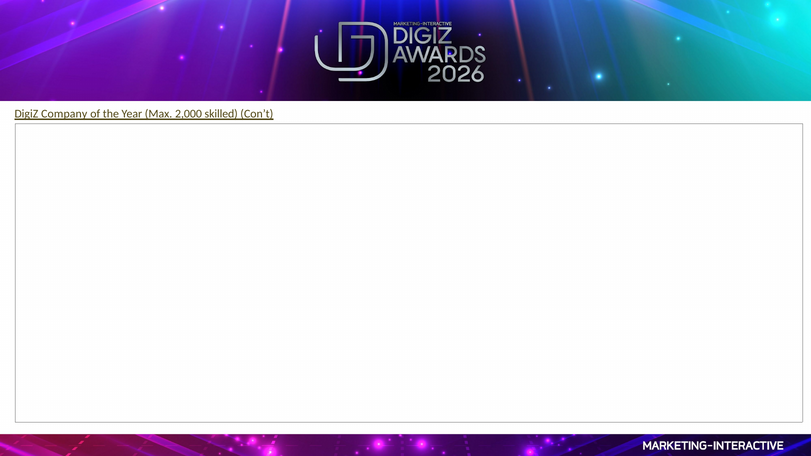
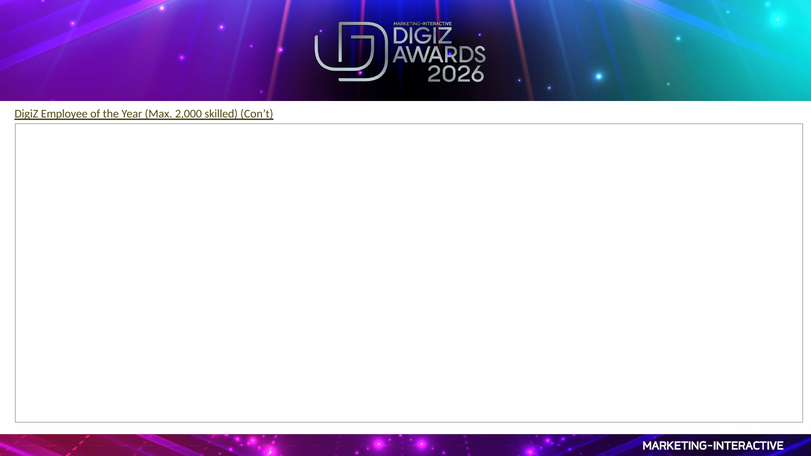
Company: Company -> Employee
